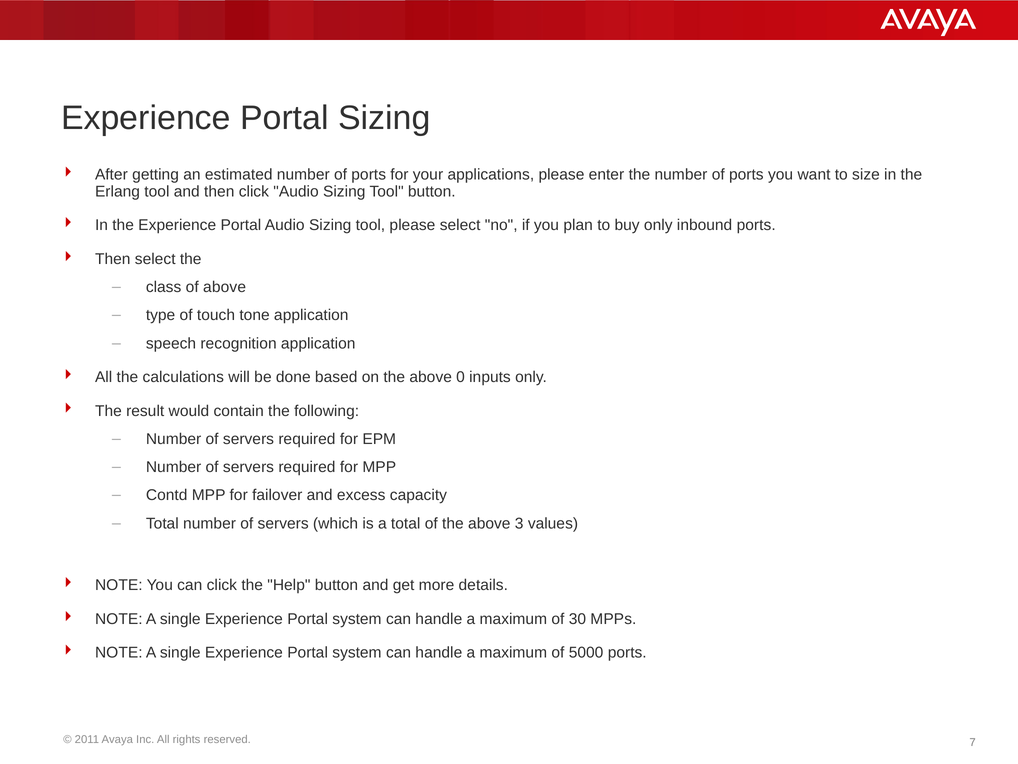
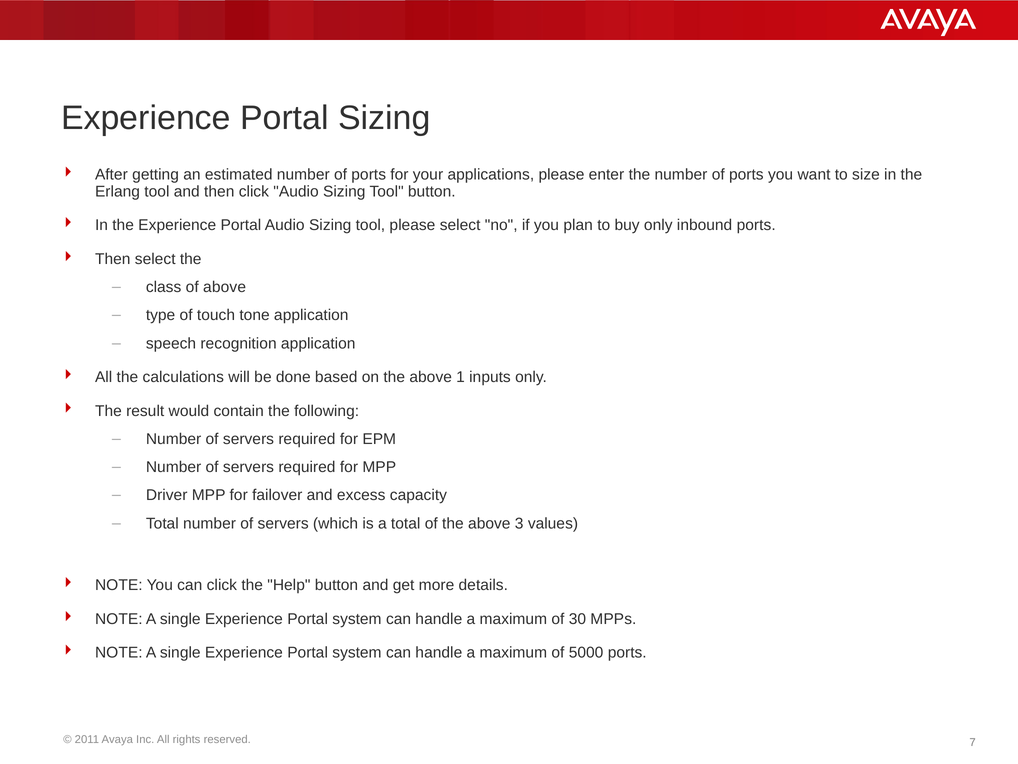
0: 0 -> 1
Contd: Contd -> Driver
